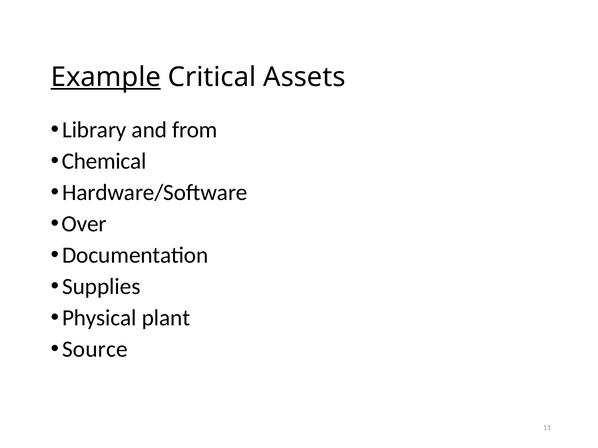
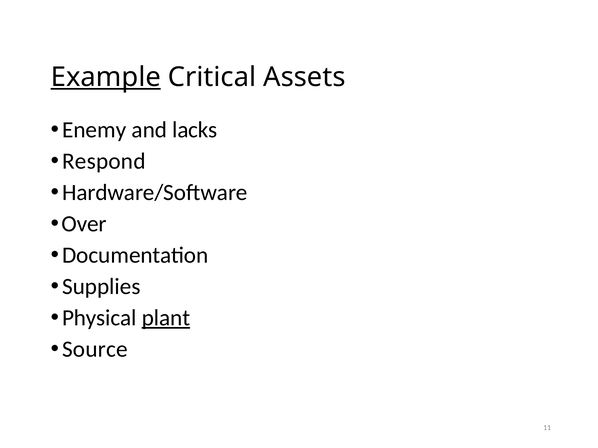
Library: Library -> Enemy
from: from -> lacks
Chemical: Chemical -> Respond
plant underline: none -> present
